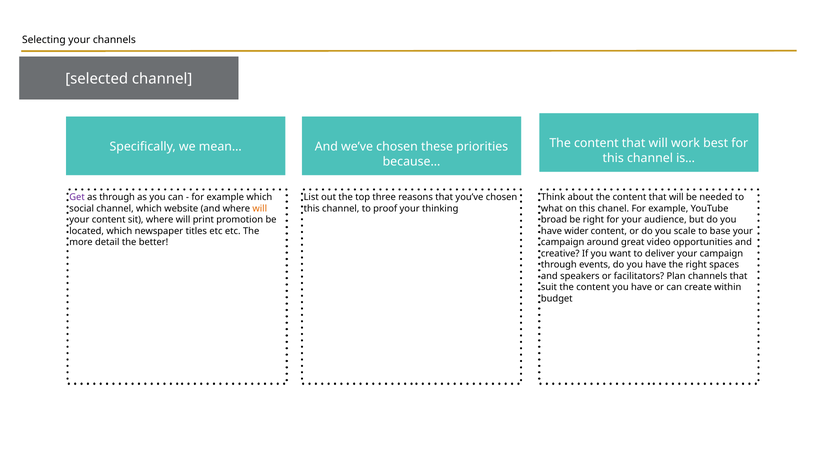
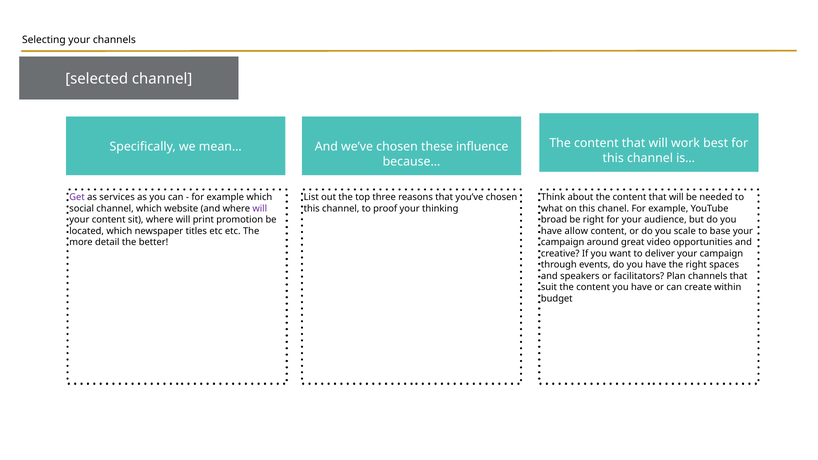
priorities: priorities -> influence
as through: through -> services
will at (260, 209) colour: orange -> purple
wider: wider -> allow
